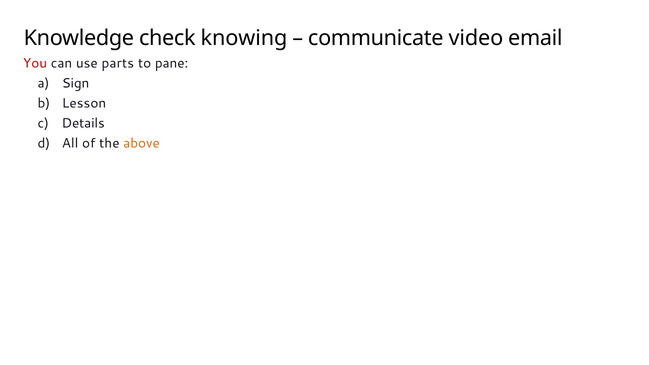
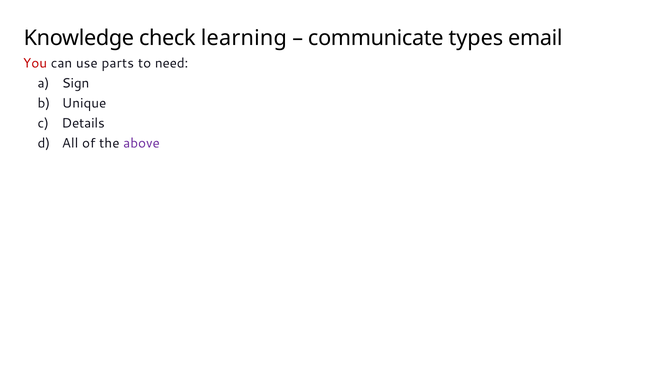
knowing: knowing -> learning
video: video -> types
pane: pane -> need
Lesson: Lesson -> Unique
above colour: orange -> purple
